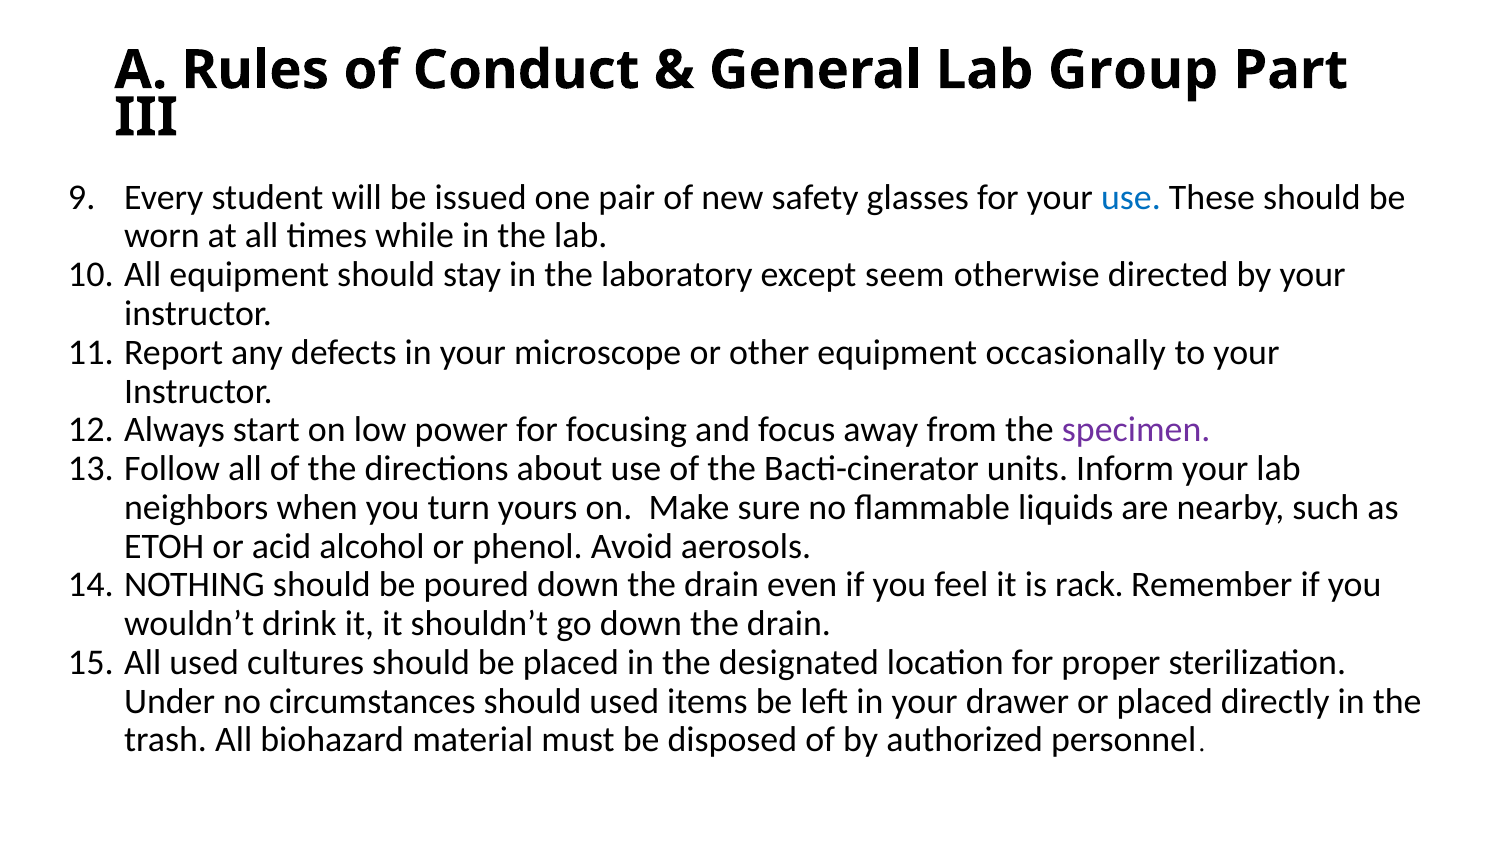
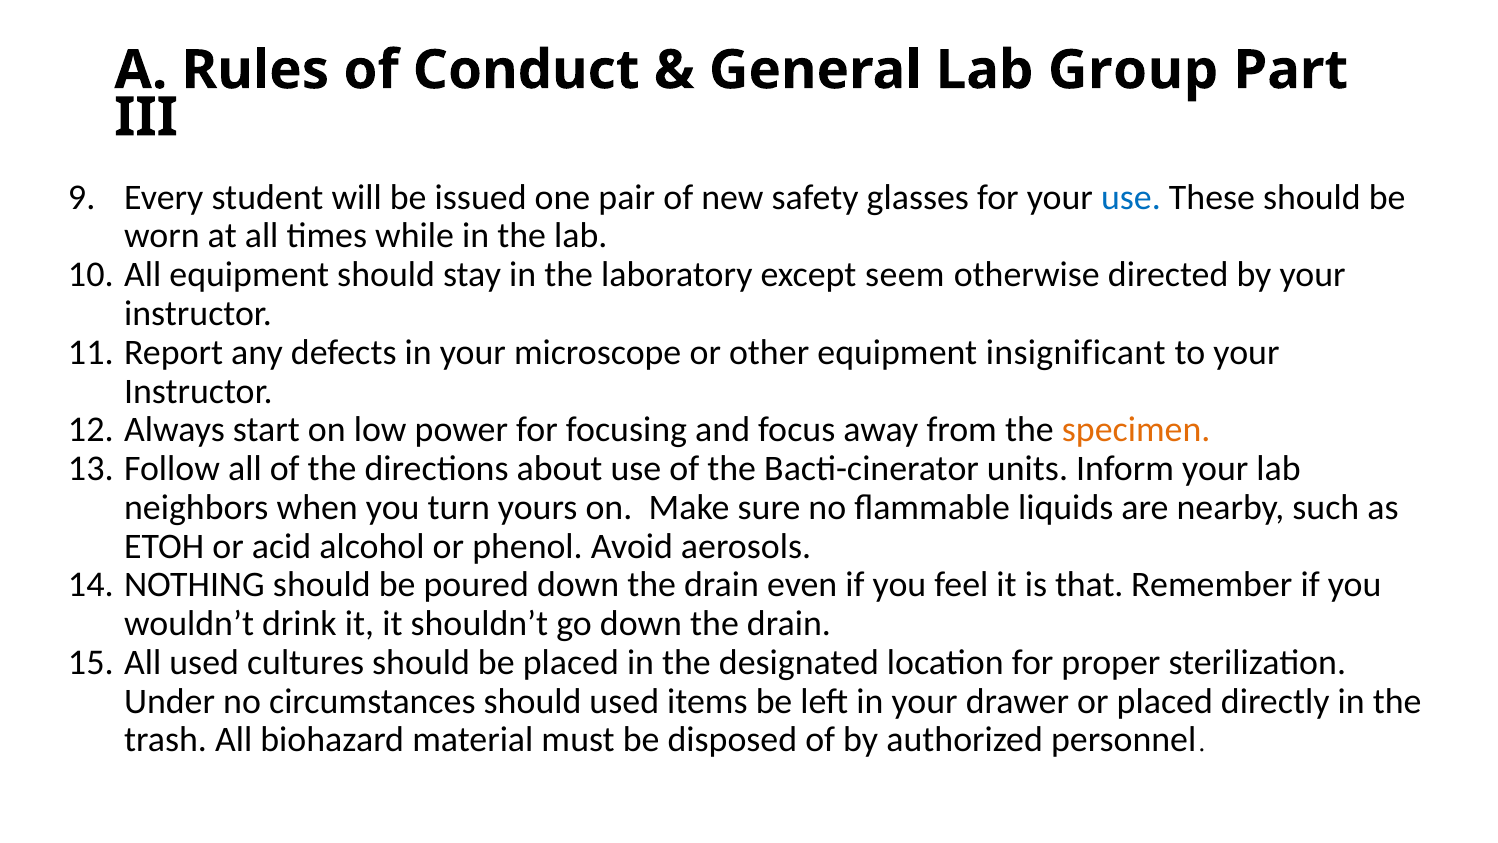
occasionally: occasionally -> insignificant
specimen colour: purple -> orange
rack: rack -> that
